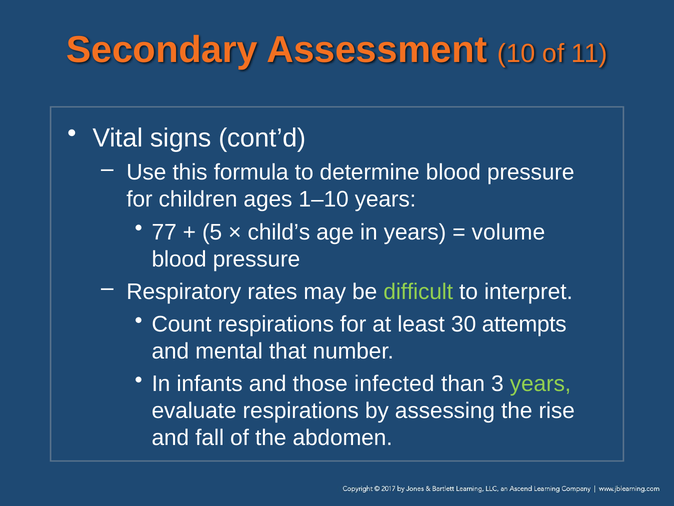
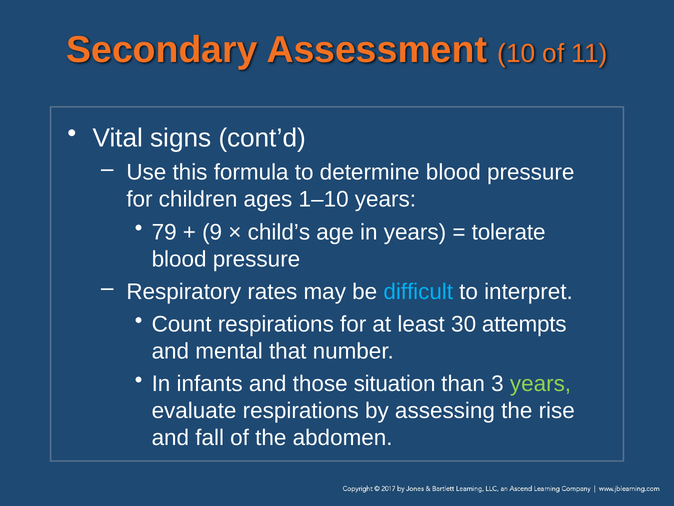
77: 77 -> 79
5: 5 -> 9
volume: volume -> tolerate
difficult colour: light green -> light blue
infected: infected -> situation
